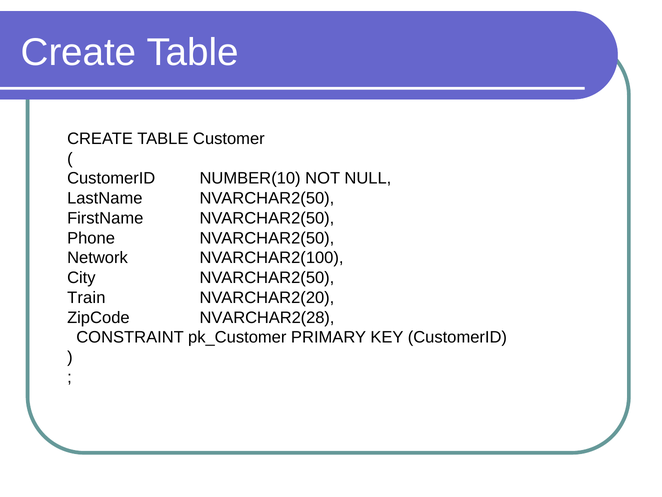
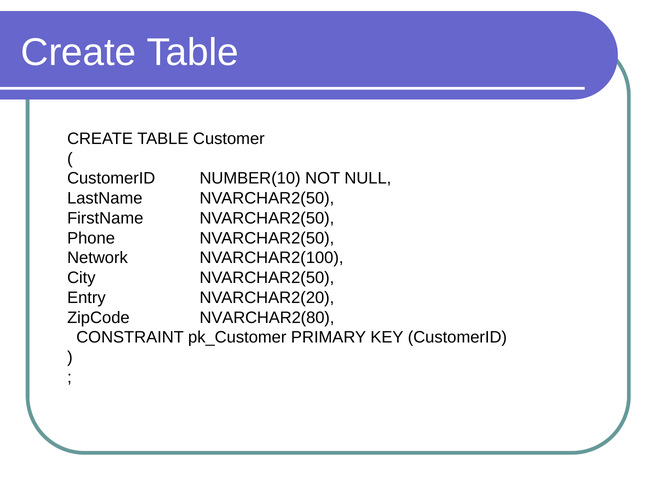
Train: Train -> Entry
NVARCHAR2(28: NVARCHAR2(28 -> NVARCHAR2(80
